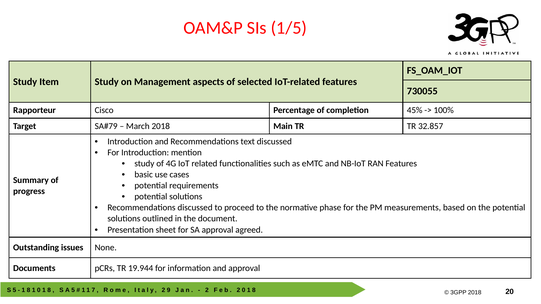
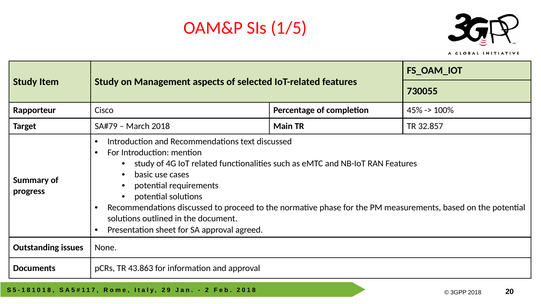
19.944: 19.944 -> 43.863
